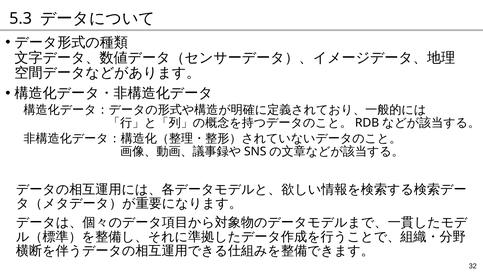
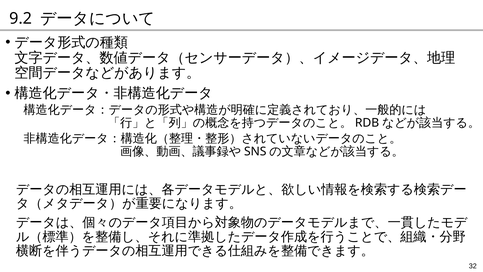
5.3: 5.3 -> 9.2
